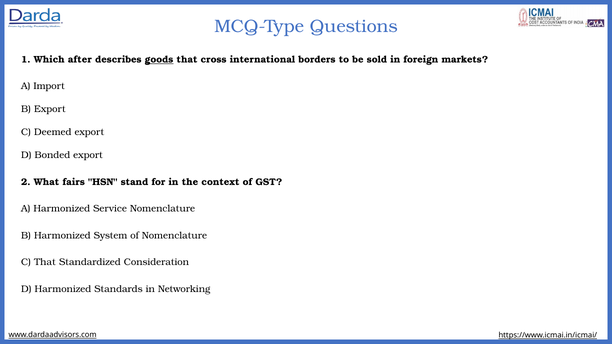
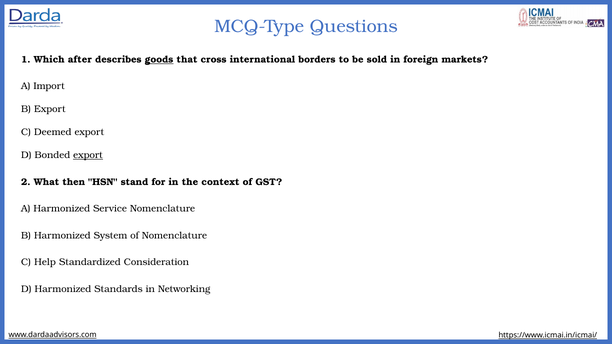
export at (88, 155) underline: none -> present
fairs: fairs -> then
C That: That -> Help
